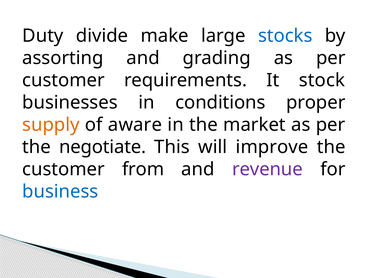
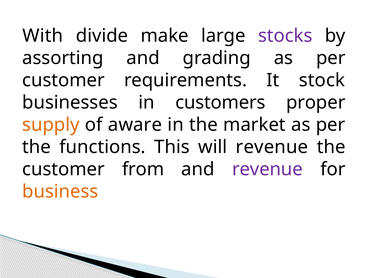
Duty: Duty -> With
stocks colour: blue -> purple
conditions: conditions -> customers
negotiate: negotiate -> functions
will improve: improve -> revenue
business colour: blue -> orange
